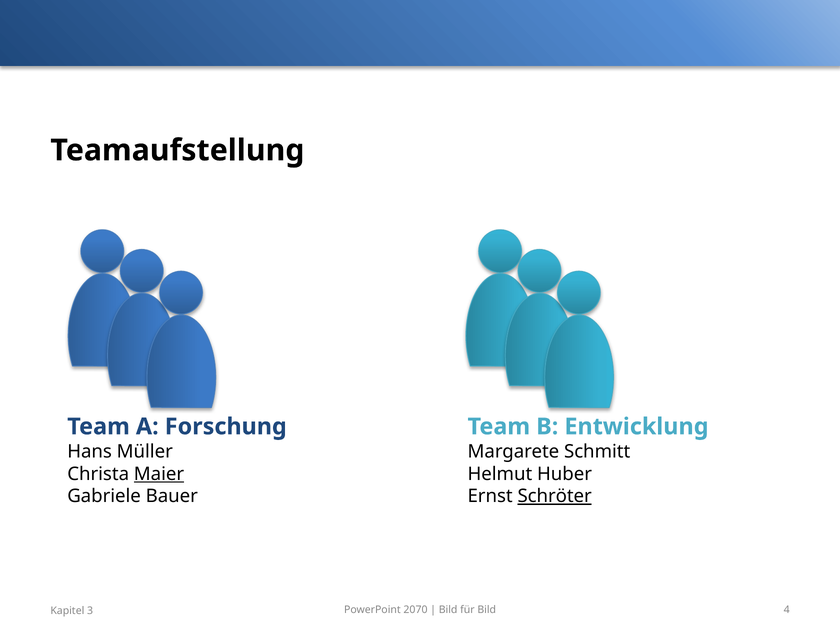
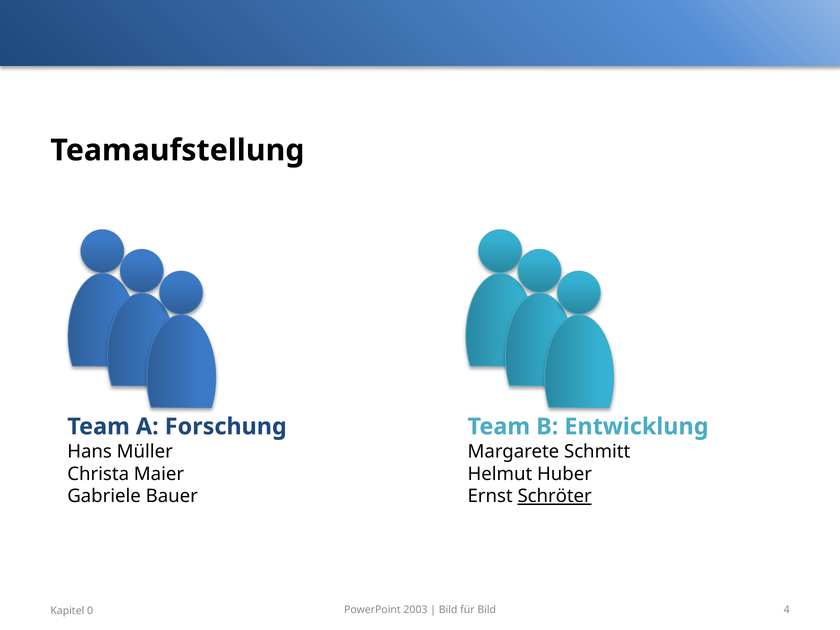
Maier underline: present -> none
2070: 2070 -> 2003
3: 3 -> 0
